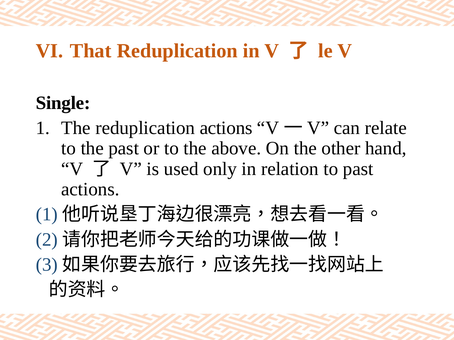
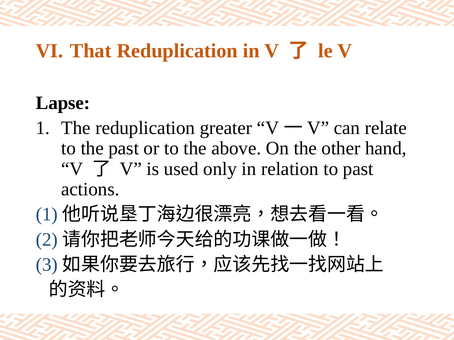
Single: Single -> Lapse
reduplication actions: actions -> greater
